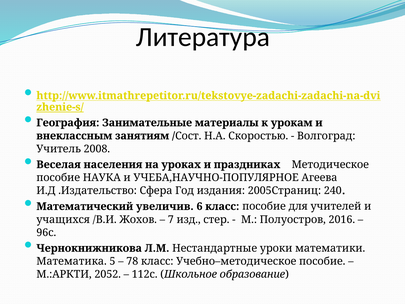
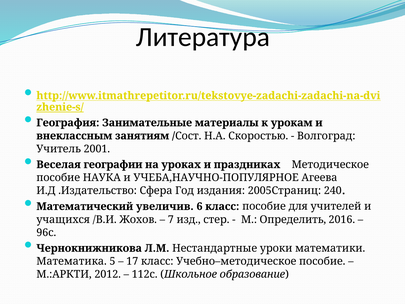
2008: 2008 -> 2001
населения: населения -> географии
Полуостров: Полуостров -> Определить
78: 78 -> 17
2052: 2052 -> 2012
